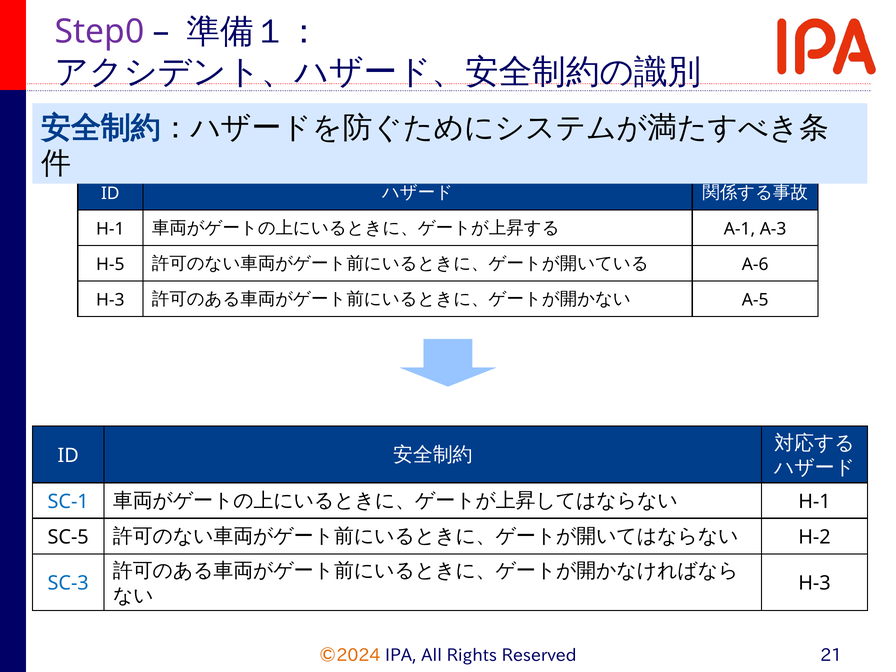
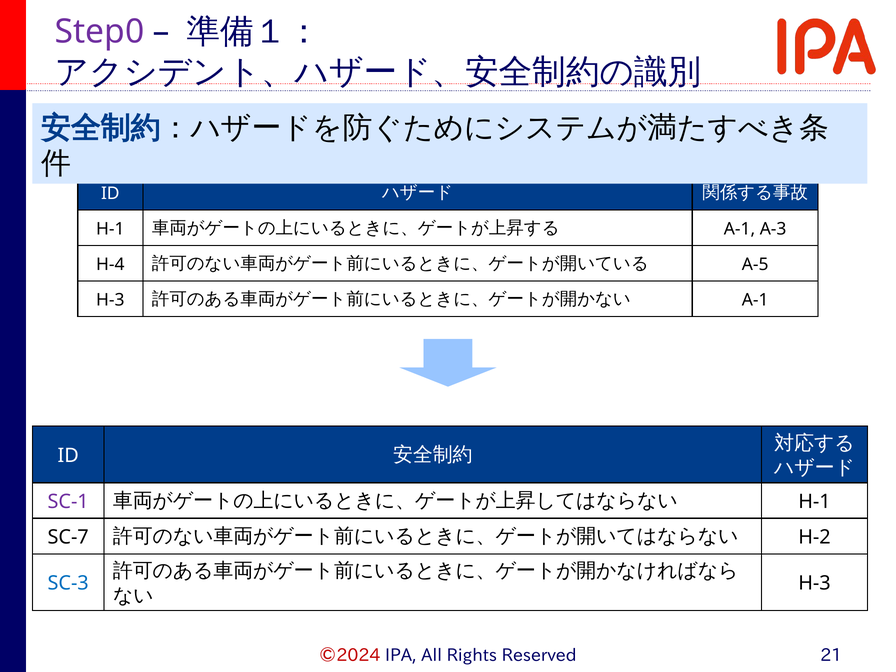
H-5: H-5 -> H-4
A-6: A-6 -> A-5
A-5 at (755, 300): A-5 -> A-1
SC-1 colour: blue -> purple
SC-5: SC-5 -> SC-7
©2024 colour: orange -> red
